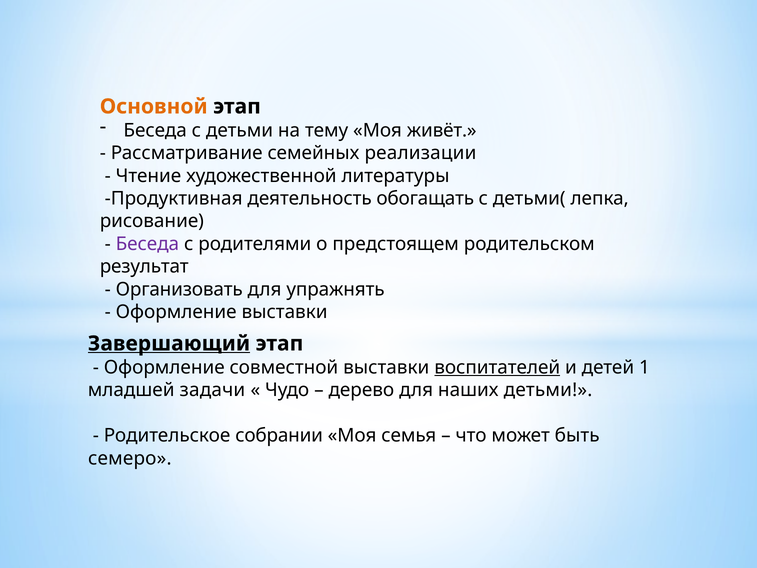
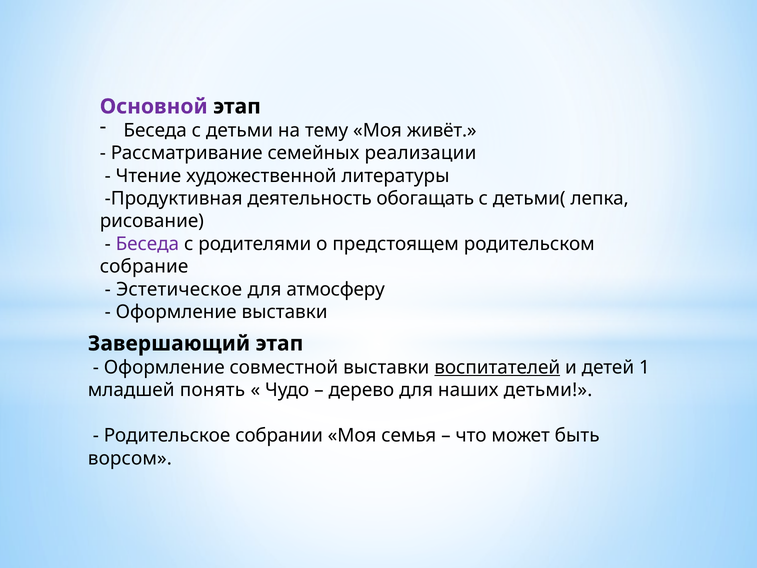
Основной colour: orange -> purple
результат: результат -> собрание
Организовать: Организовать -> Эстетическое
упражнять: упражнять -> атмосферу
Завершающий underline: present -> none
задачи: задачи -> понять
семеро: семеро -> ворсом
